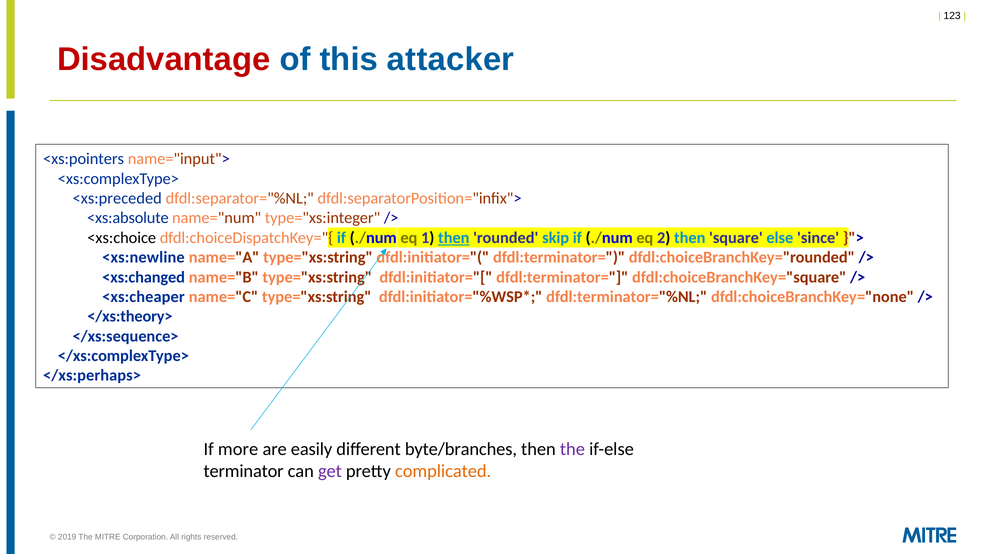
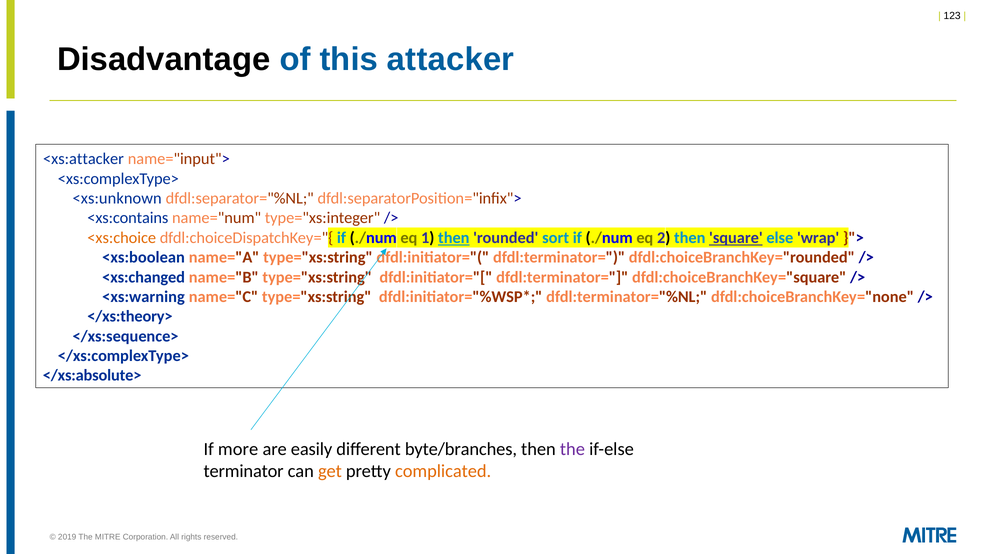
Disadvantage colour: red -> black
<xs:pointers: <xs:pointers -> <xs:attacker
<xs:preceded: <xs:preceded -> <xs:unknown
<xs:absolute: <xs:absolute -> <xs:contains
<xs:choice colour: black -> orange
skip: skip -> sort
square underline: none -> present
since: since -> wrap
<xs:newline: <xs:newline -> <xs:boolean
<xs:cheaper: <xs:cheaper -> <xs:warning
</xs:perhaps>: </xs:perhaps> -> </xs:absolute>
get colour: purple -> orange
